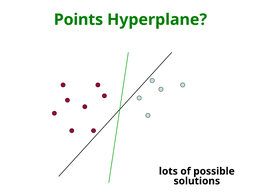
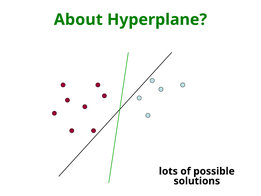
Points: Points -> About
